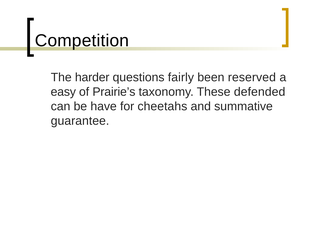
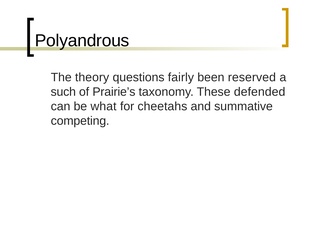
Competition: Competition -> Polyandrous
harder: harder -> theory
easy: easy -> such
have: have -> what
guarantee: guarantee -> competing
